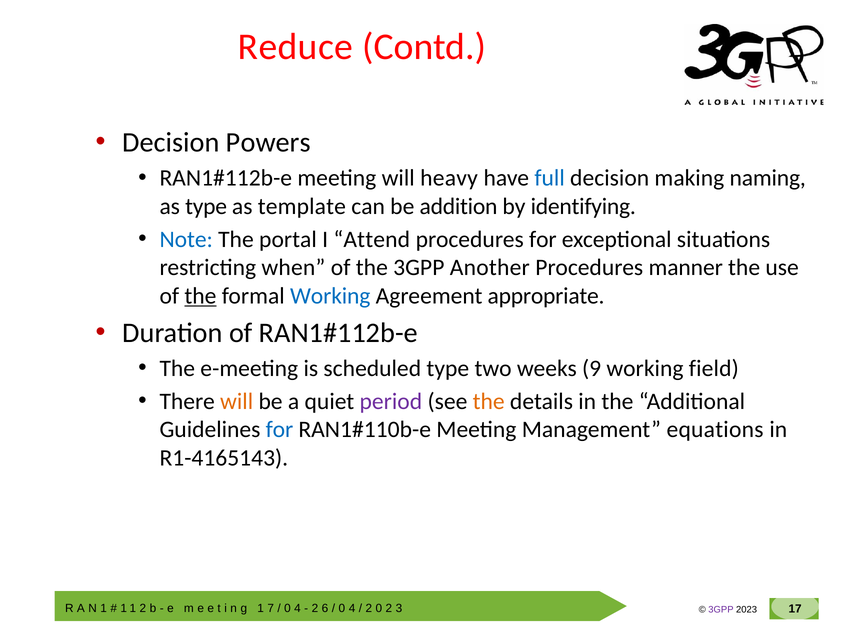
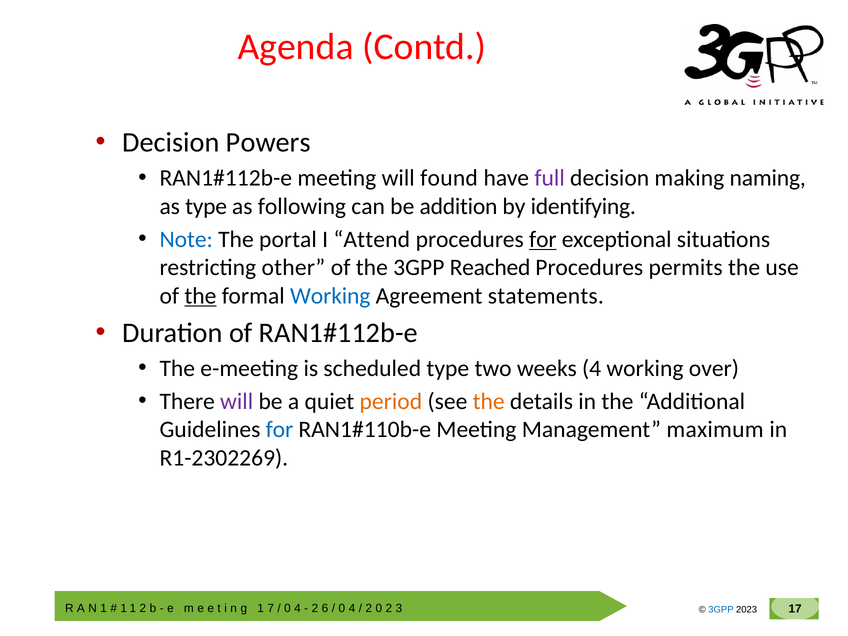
Reduce: Reduce -> Agenda
heavy: heavy -> found
full colour: blue -> purple
template: template -> following
for at (543, 239) underline: none -> present
when: when -> other
Another: Another -> Reached
manner: manner -> permits
appropriate: appropriate -> statements
weeks 9: 9 -> 4
field: field -> over
will at (237, 401) colour: orange -> purple
period colour: purple -> orange
equations: equations -> maximum
R1-4165143: R1-4165143 -> R1-2302269
3GPP at (721, 610) colour: purple -> blue
